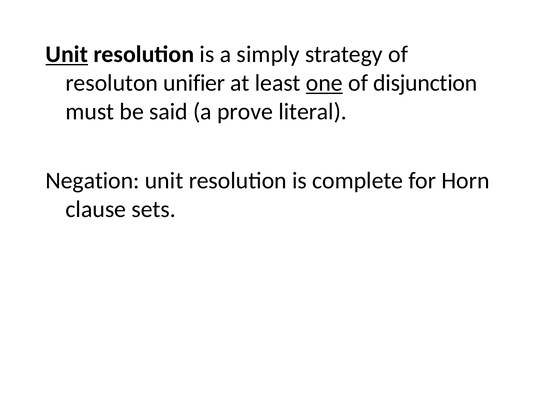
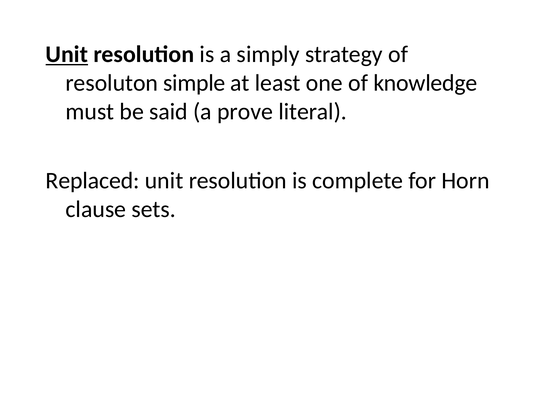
unifier: unifier -> simple
one underline: present -> none
disjunction: disjunction -> knowledge
Negation: Negation -> Replaced
